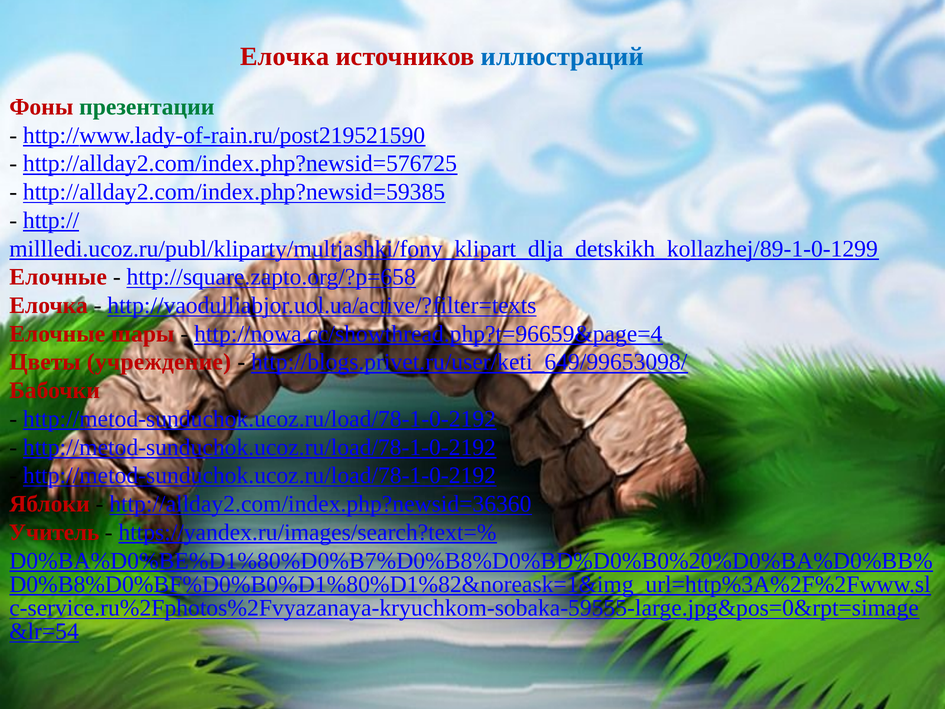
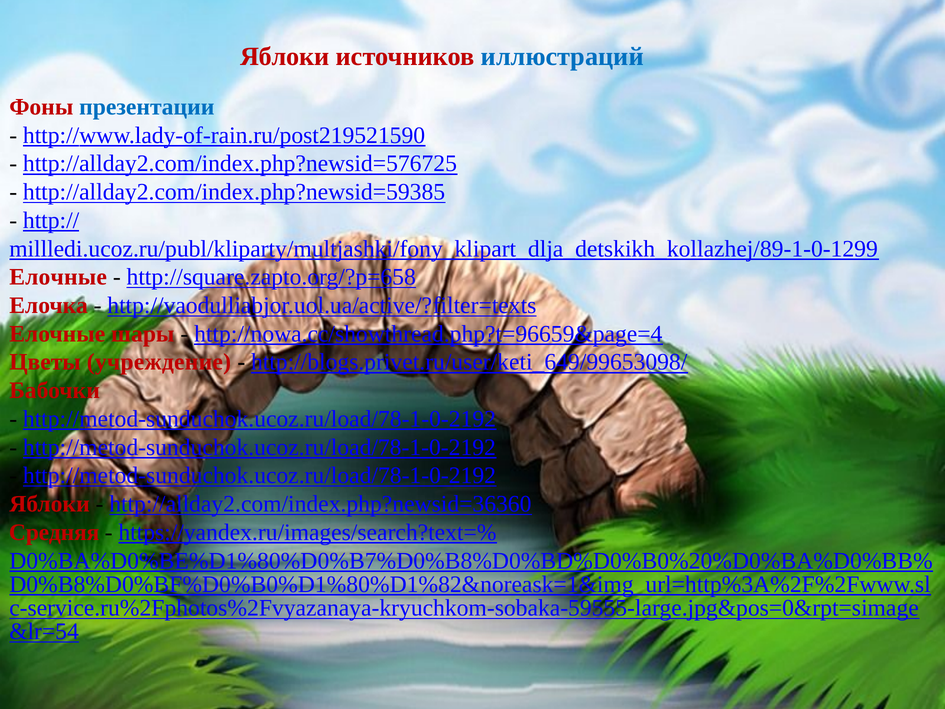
Елочка at (285, 57): Елочка -> Яблоки
презентации colour: green -> blue
Учитель: Учитель -> Средняя
